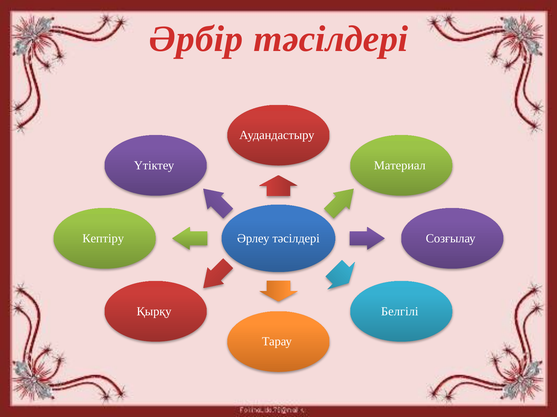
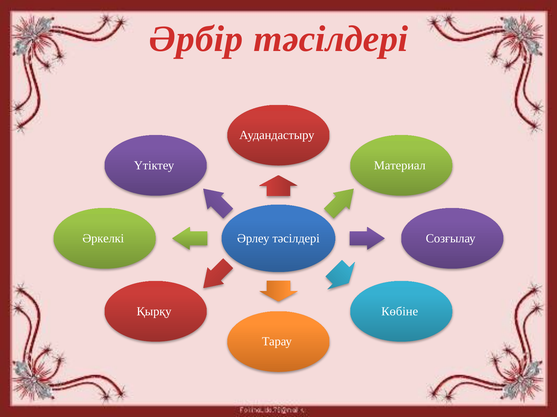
Кептіру: Кептіру -> Әркелкі
Белгілі: Белгілі -> Көбіне
